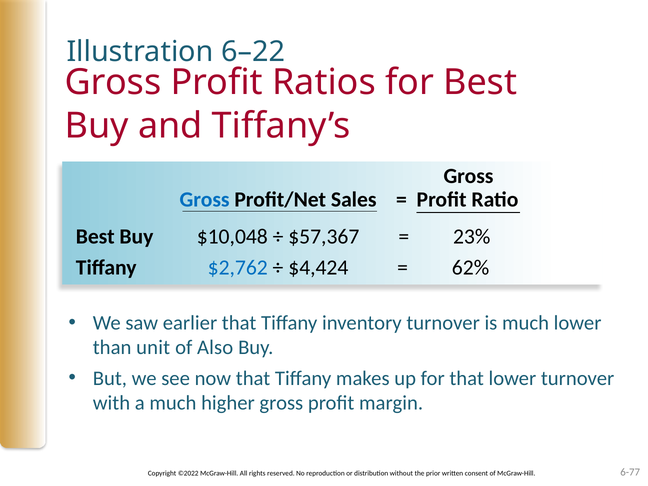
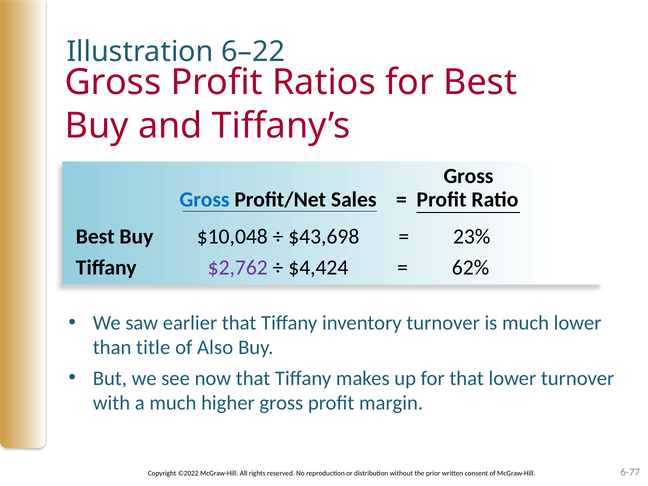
$57,367: $57,367 -> $43,698
$2,762 colour: blue -> purple
unit: unit -> title
